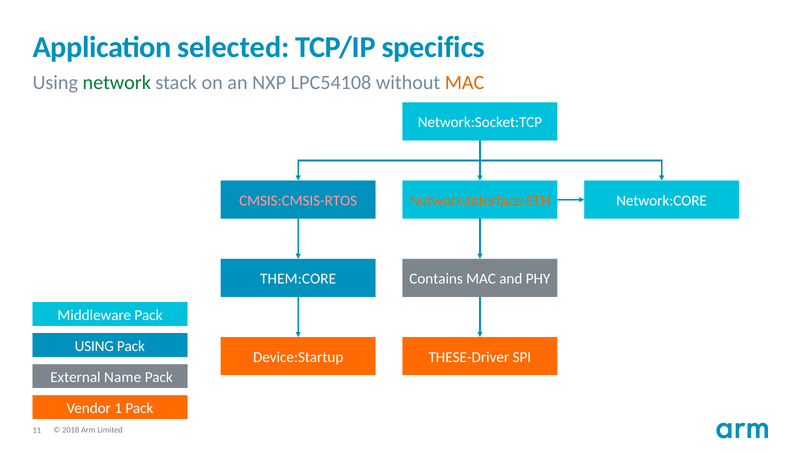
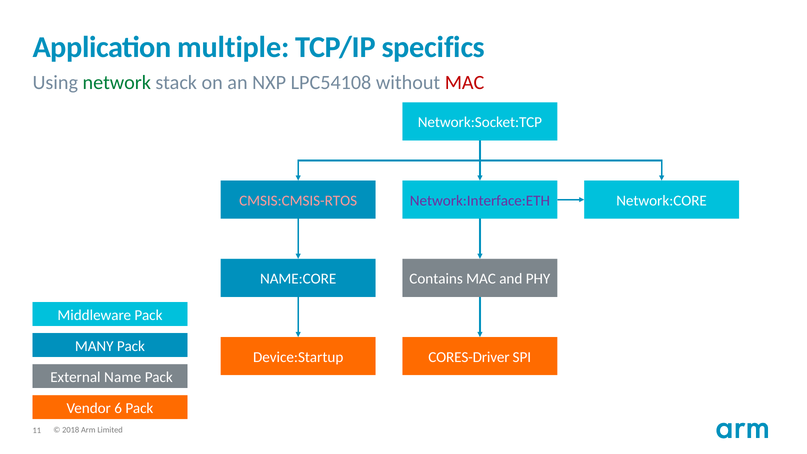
selected: selected -> multiple
MAC at (465, 82) colour: orange -> red
Network:Interface:ETH colour: orange -> purple
THEM:CORE: THEM:CORE -> NAME:CORE
USING at (94, 346): USING -> MANY
THESE-Driver: THESE-Driver -> CORES-Driver
1: 1 -> 6
